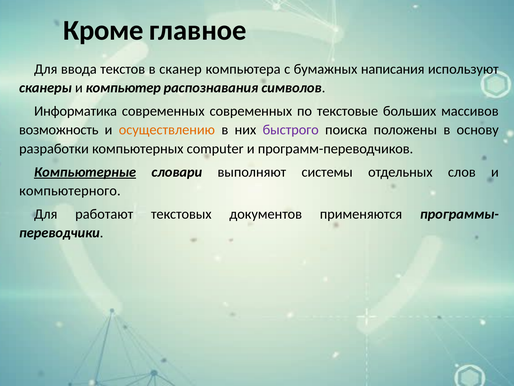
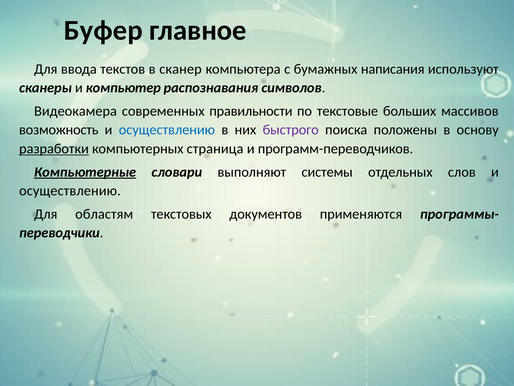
Кроме: Кроме -> Буфер
Информатика: Информатика -> Видеокамера
современных современных: современных -> правильности
осуществлению at (167, 130) colour: orange -> blue
разработки underline: none -> present
computer: computer -> страница
компьютерного at (70, 191): компьютерного -> осуществлению
работают: работают -> областям
